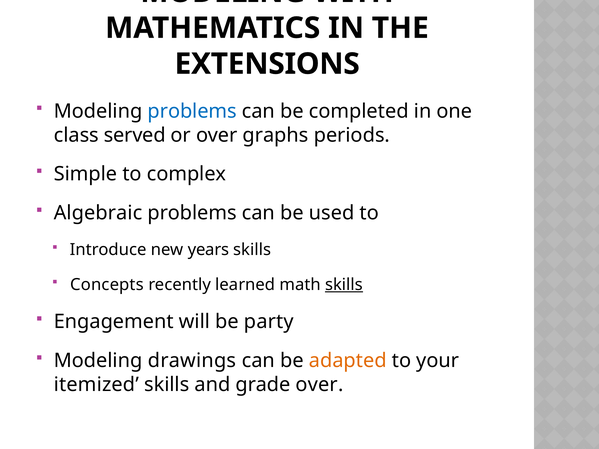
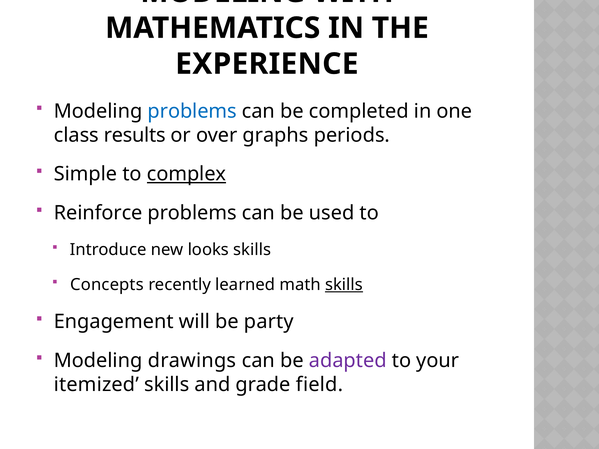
EXTENSIONS: EXTENSIONS -> EXPERIENCE
served: served -> results
complex underline: none -> present
Algebraic: Algebraic -> Reinforce
years: years -> looks
adapted colour: orange -> purple
grade over: over -> field
